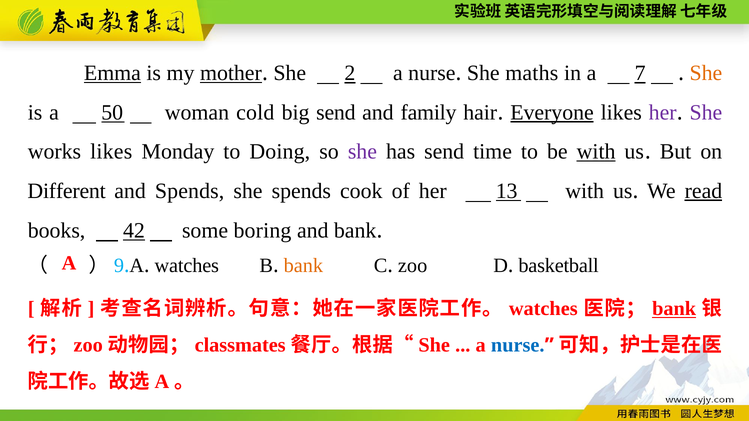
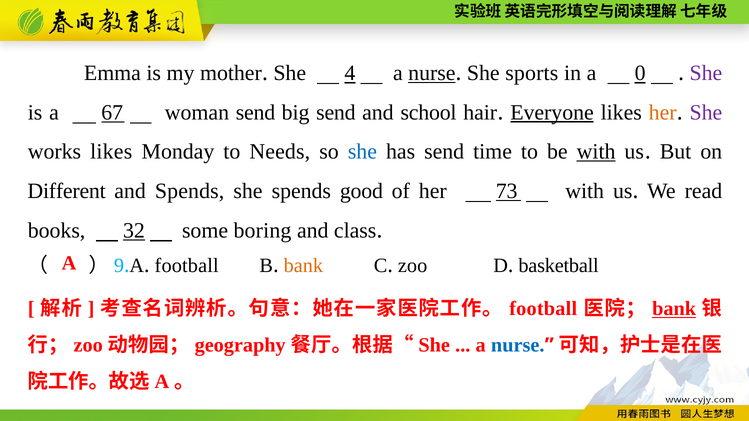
Emma underline: present -> none
mother underline: present -> none
2: 2 -> 4
nurse at (432, 73) underline: none -> present
maths: maths -> sports
7: 7 -> 0
She at (706, 73) colour: orange -> purple
50: 50 -> 67
woman cold: cold -> send
family: family -> school
her at (663, 112) colour: purple -> orange
Doing: Doing -> Needs
she at (362, 152) colour: purple -> blue
cook: cook -> good
13: 13 -> 73
read underline: present -> none
42: 42 -> 32
and bank: bank -> class
watches at (187, 266): watches -> football
watches at (543, 309): watches -> football
classmates: classmates -> geography
